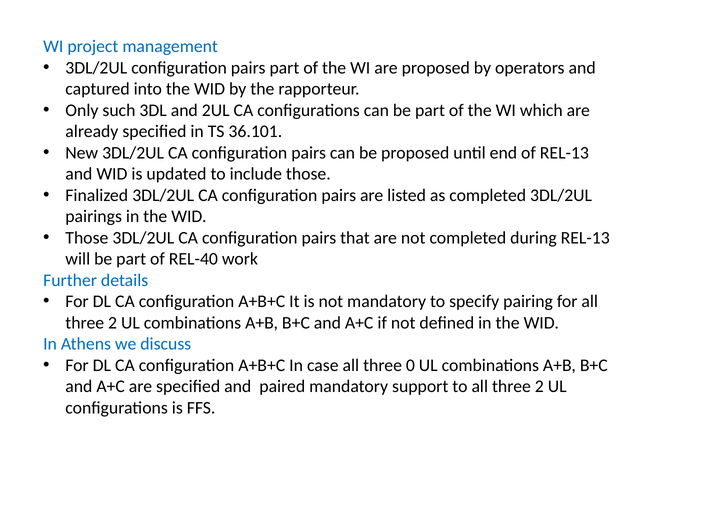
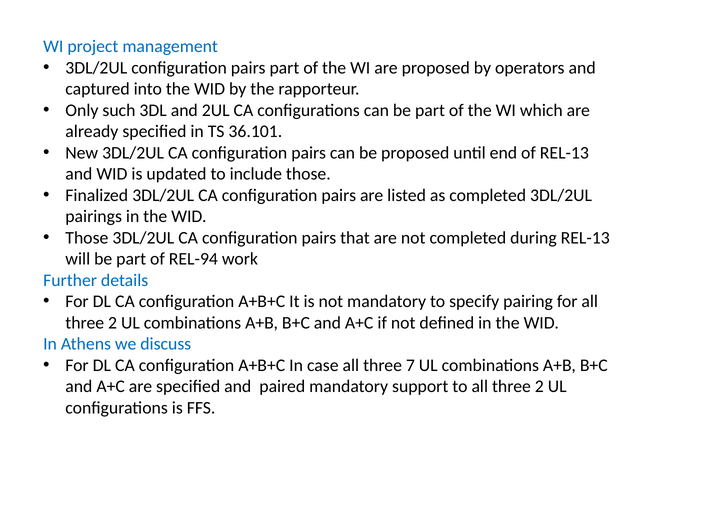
REL-40: REL-40 -> REL-94
0: 0 -> 7
